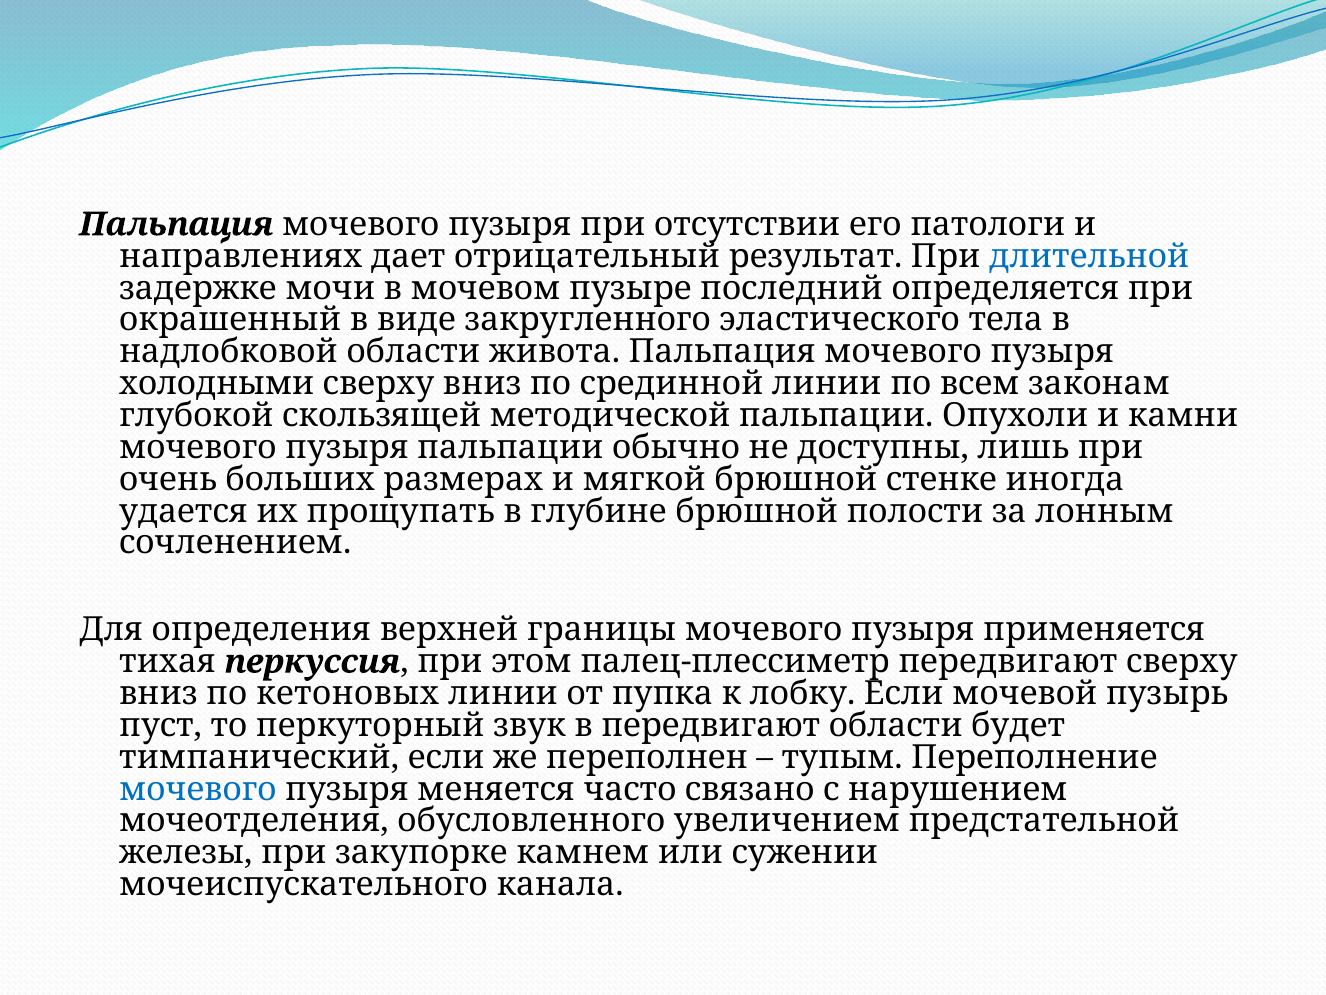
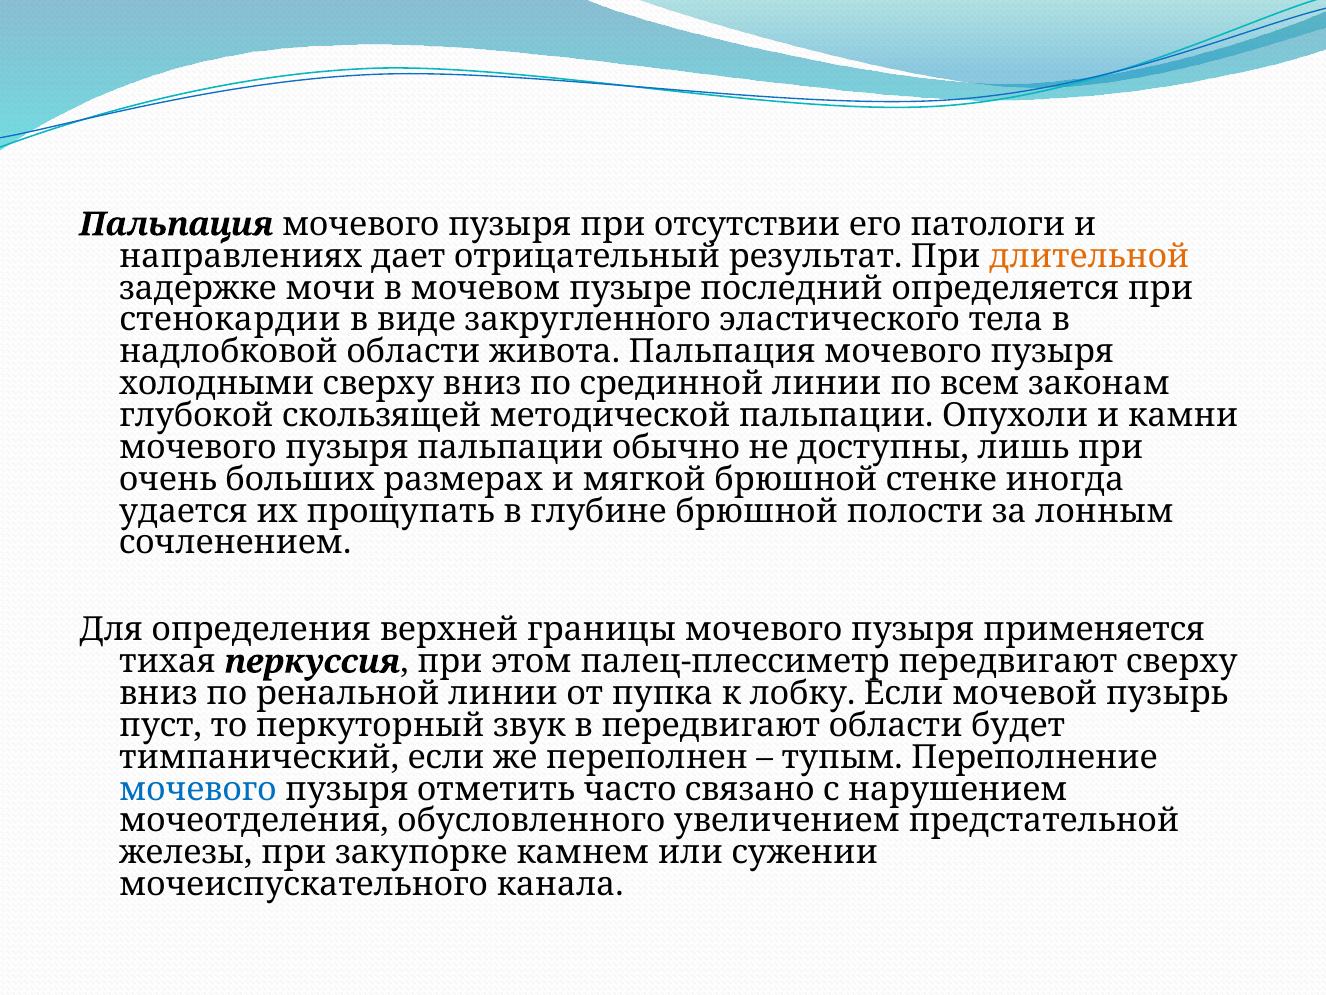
длительной colour: blue -> orange
окрашенный: окрашенный -> стенокардии
кетоновых: кетоновых -> ренальной
меняется: меняется -> отметить
